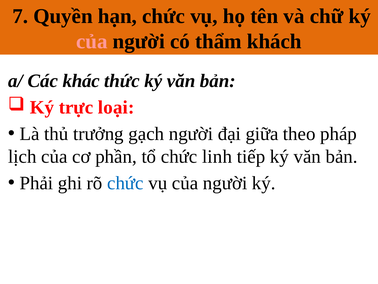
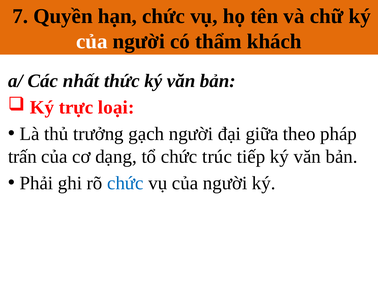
của at (92, 41) colour: pink -> white
khác: khác -> nhất
lịch: lịch -> trấn
phần: phần -> dạng
linh: linh -> trúc
